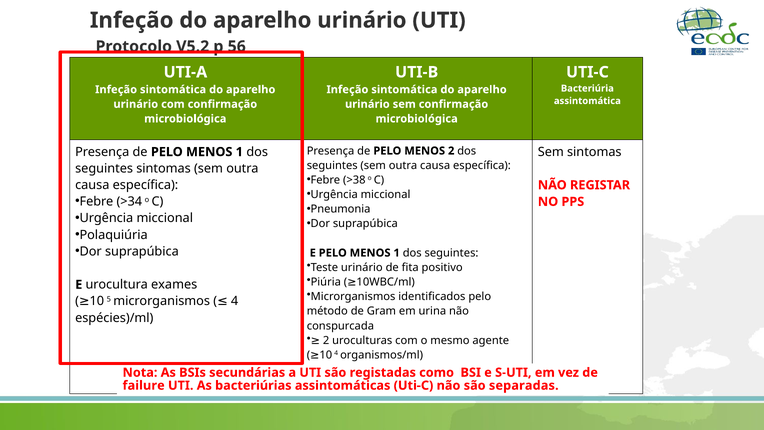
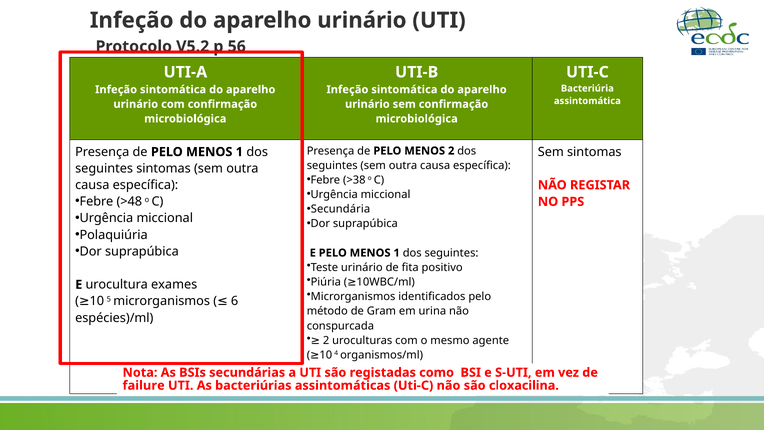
>34: >34 -> >48
Pneumonia: Pneumonia -> Secundária
4 at (235, 301): 4 -> 6
separadas: separadas -> cloxacilina
